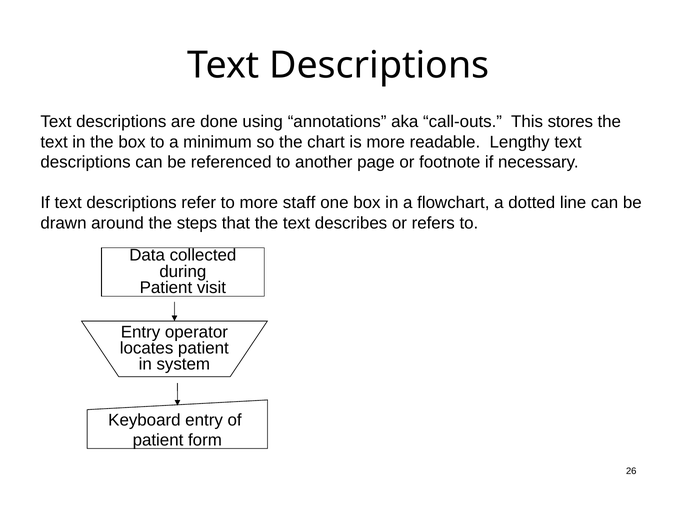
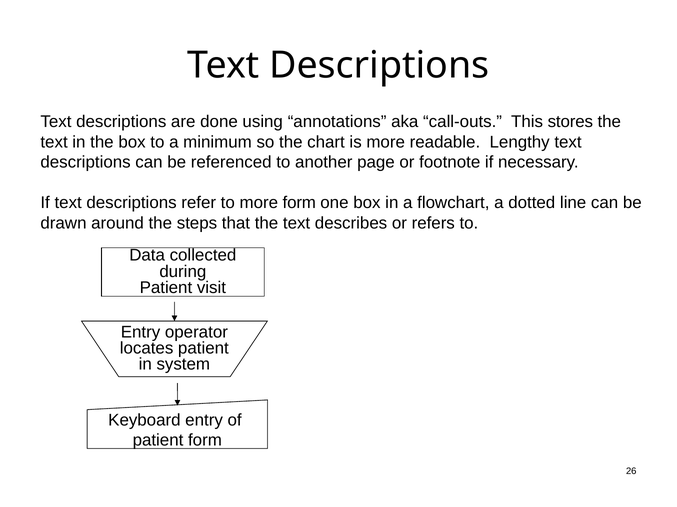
more staff: staff -> form
